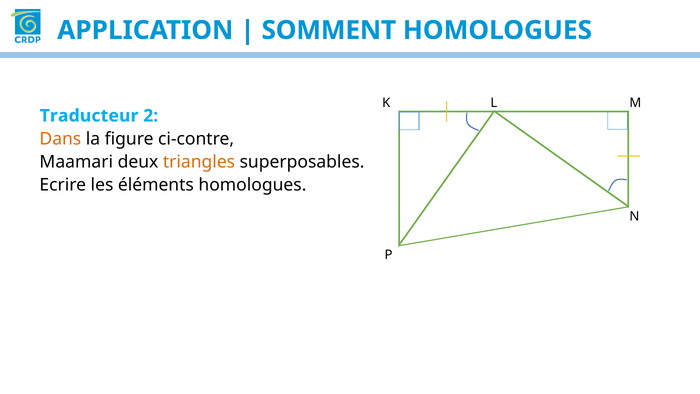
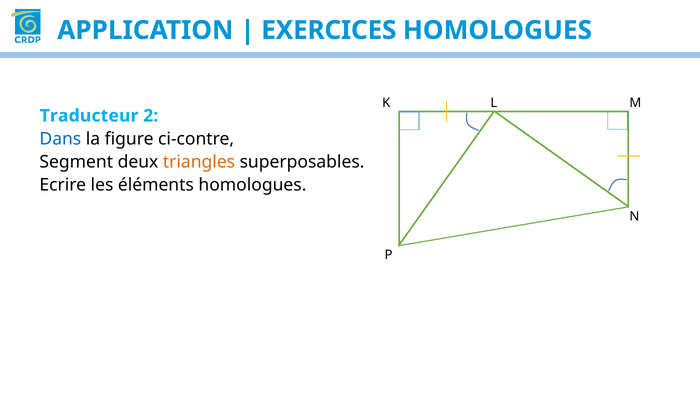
SOMMENT: SOMMENT -> EXERCICES
Dans colour: orange -> blue
Maamari: Maamari -> Segment
